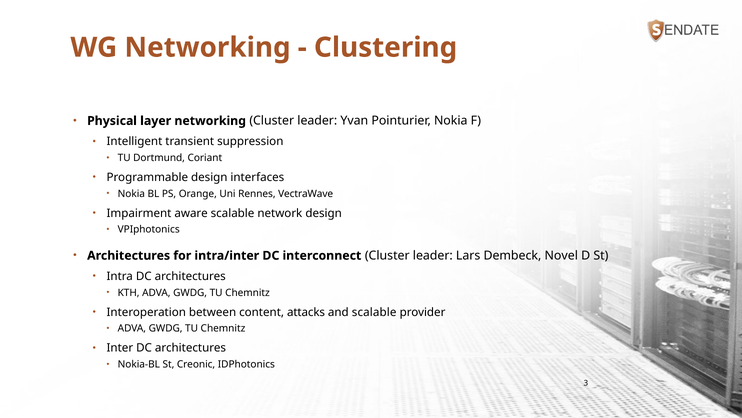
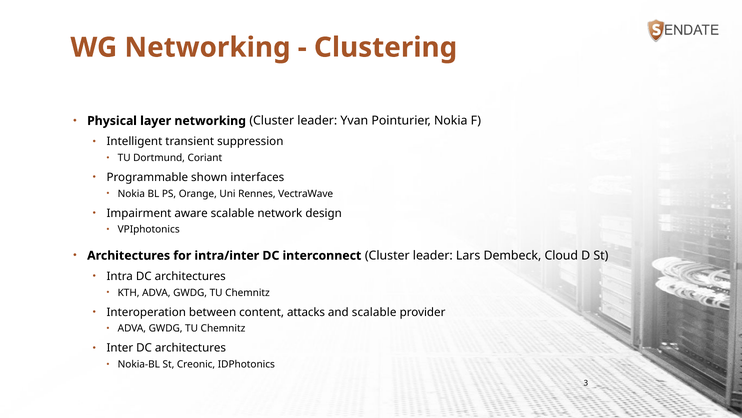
Programmable design: design -> shown
Novel: Novel -> Cloud
